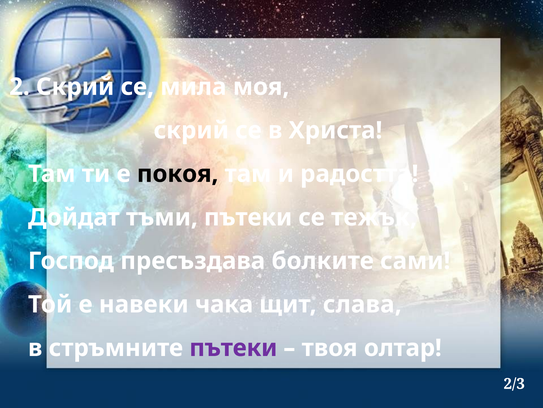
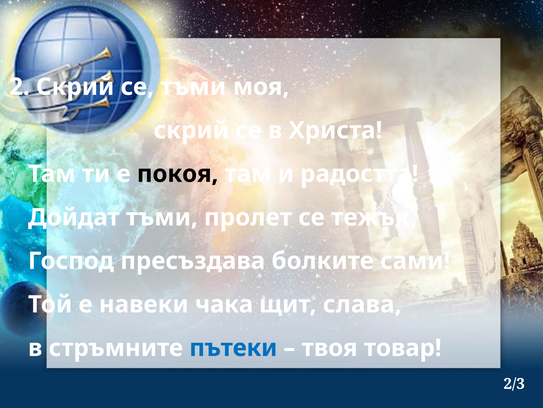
се мила: мила -> тъми
тъми пътеки: пътеки -> пролет
пътеки at (233, 347) colour: purple -> blue
олтар: олтар -> товар
